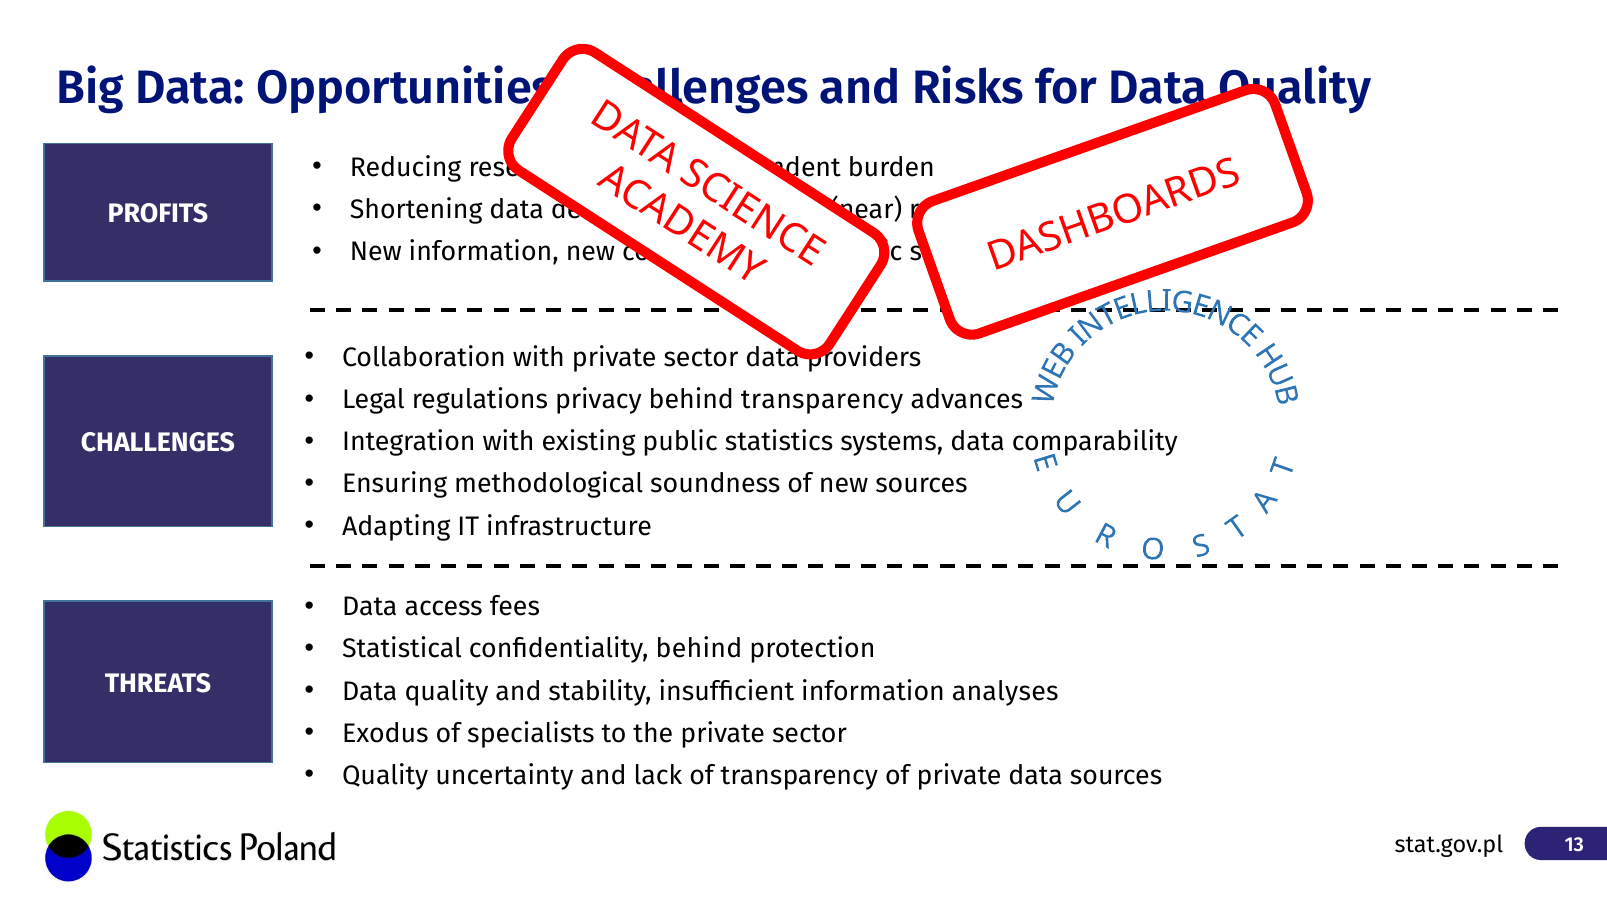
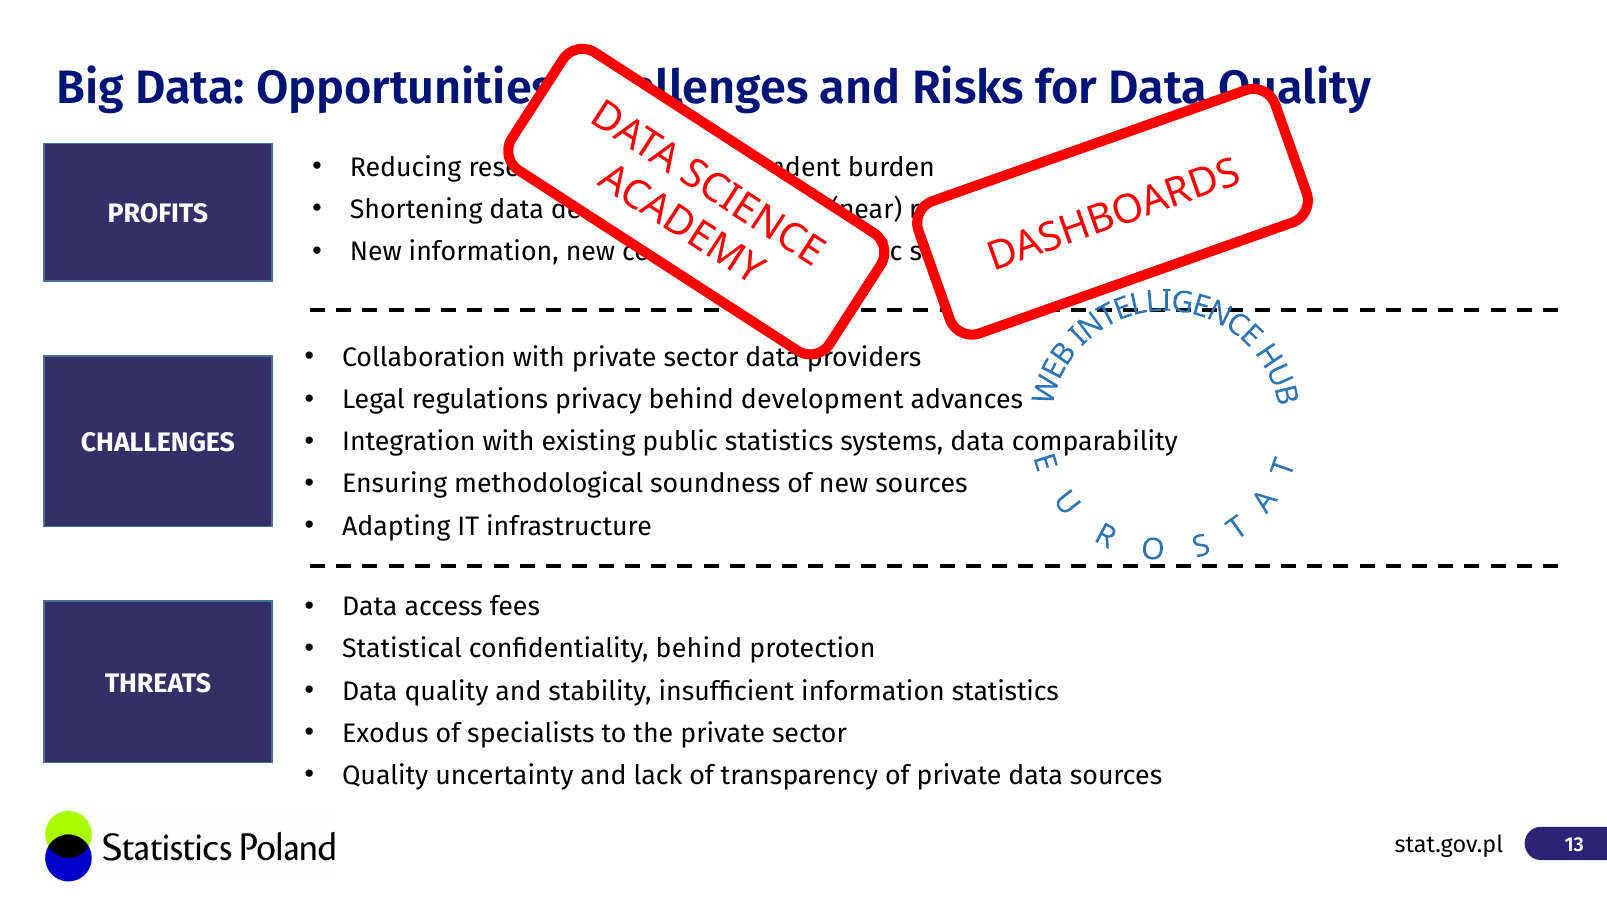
behind transparency: transparency -> development
information analyses: analyses -> statistics
